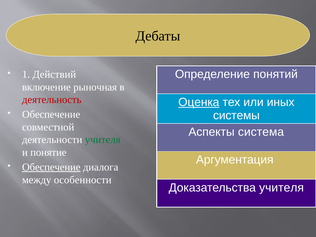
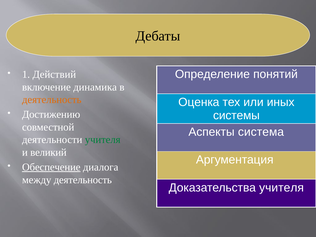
рыночная: рыночная -> динамика
деятельность at (52, 100) colour: red -> orange
Оценка underline: present -> none
Обеспечение at (51, 114): Обеспечение -> Достижению
понятие: понятие -> великий
между особенности: особенности -> деятельность
